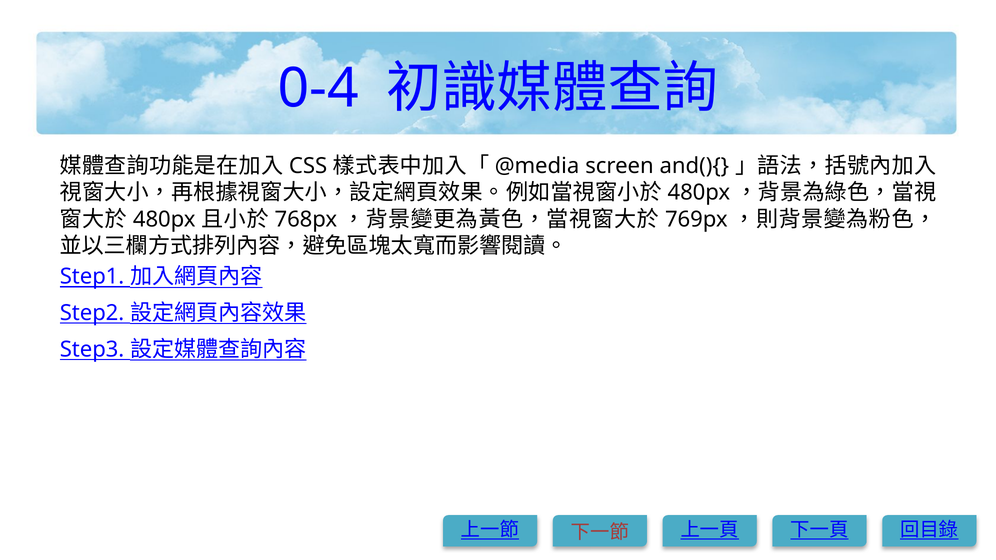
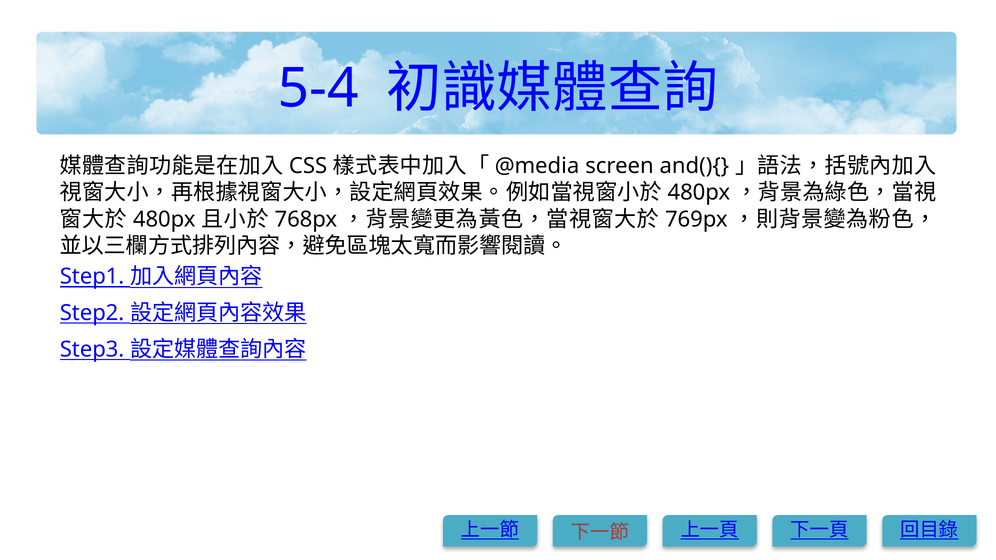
0-4: 0-4 -> 5-4
